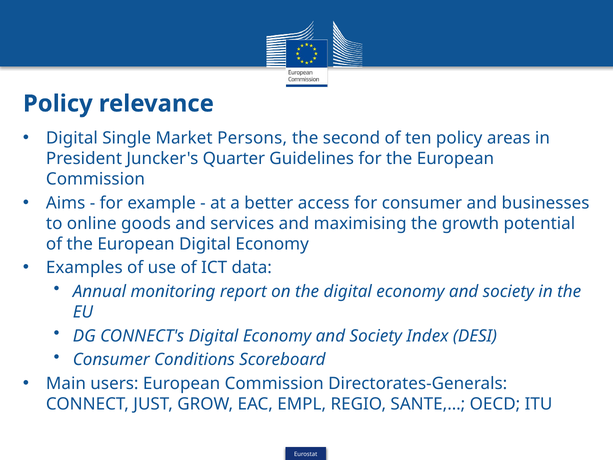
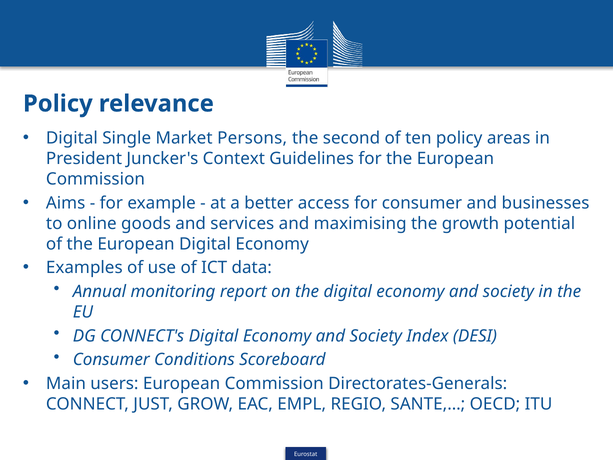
Quarter: Quarter -> Context
